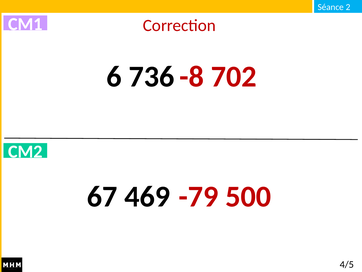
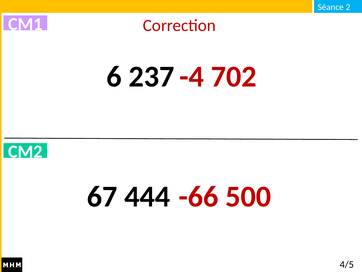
736: 736 -> 237
-8: -8 -> -4
469: 469 -> 444
-79: -79 -> -66
